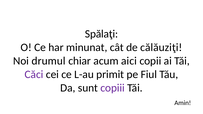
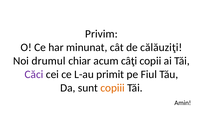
Spălaţi: Spălaţi -> Privim
aici: aici -> câţi
copiii colour: purple -> orange
